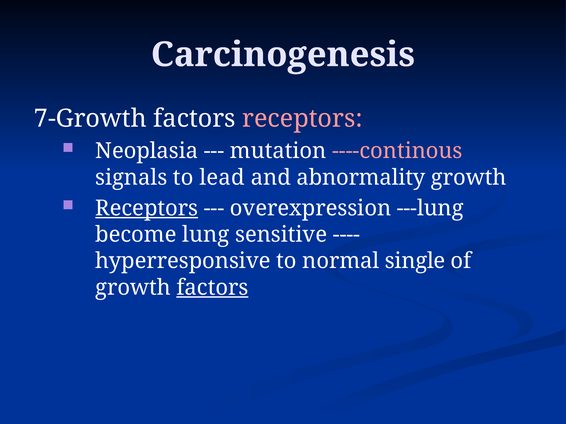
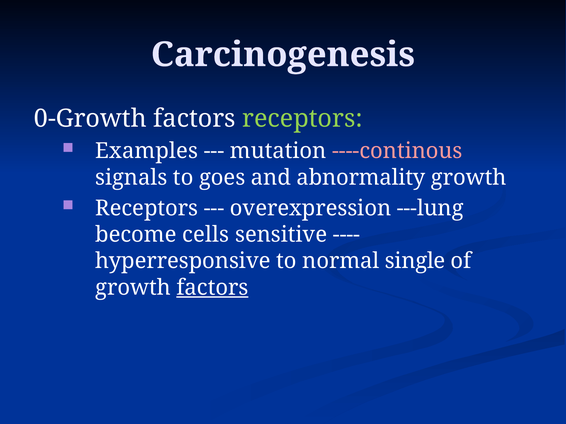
7-Growth: 7-Growth -> 0-Growth
receptors at (302, 119) colour: pink -> light green
Neoplasia: Neoplasia -> Examples
lead: lead -> goes
Receptors at (147, 209) underline: present -> none
lung: lung -> cells
